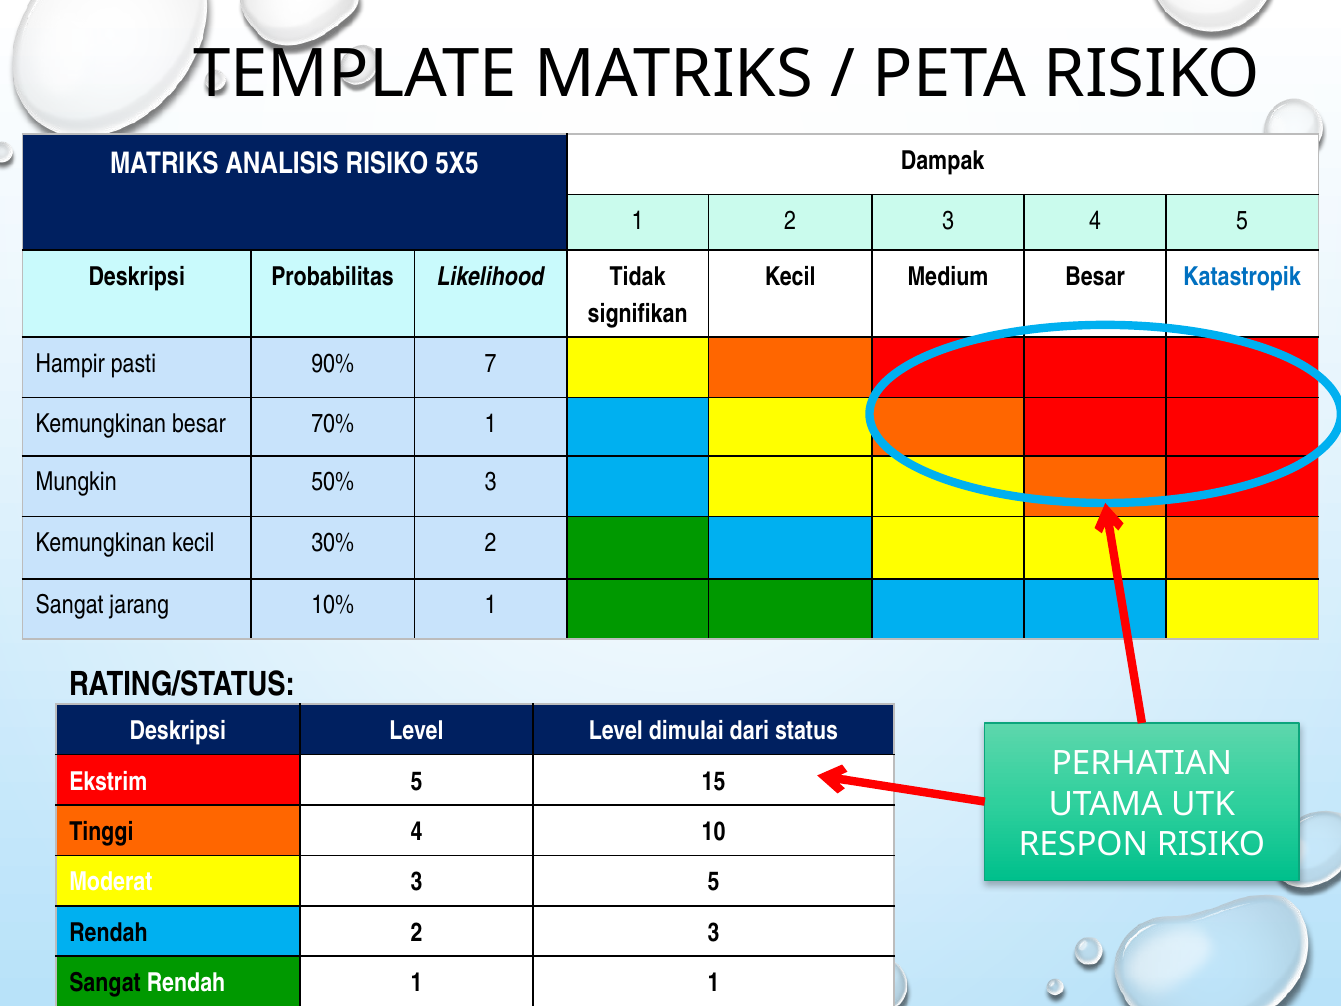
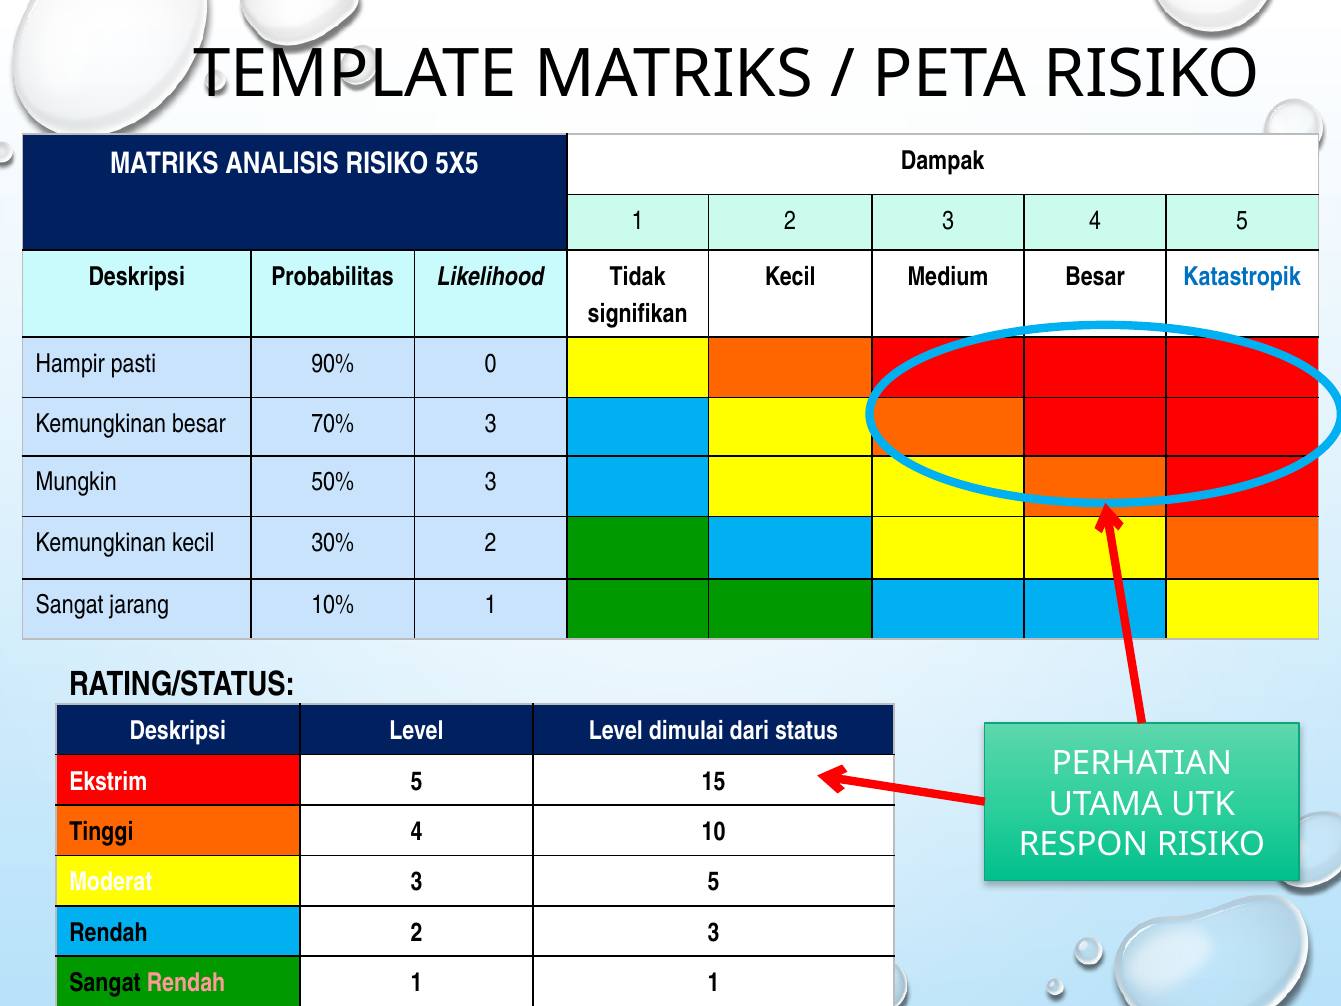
7: 7 -> 0
70% 1: 1 -> 3
Rendah at (186, 983) colour: white -> pink
